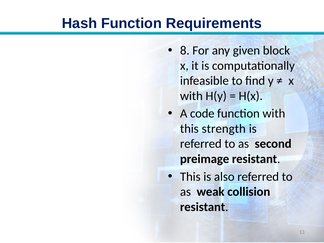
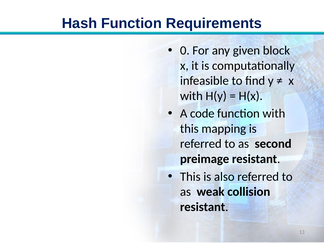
8: 8 -> 0
strength: strength -> mapping
